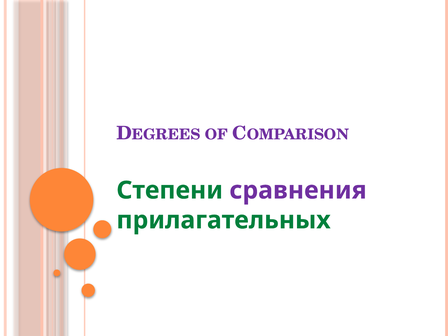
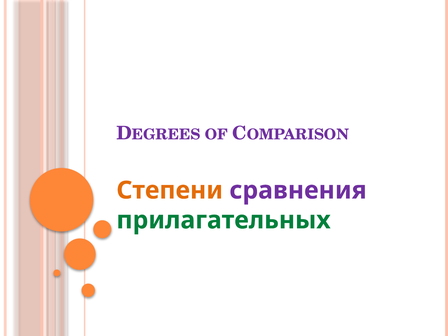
Степени colour: green -> orange
